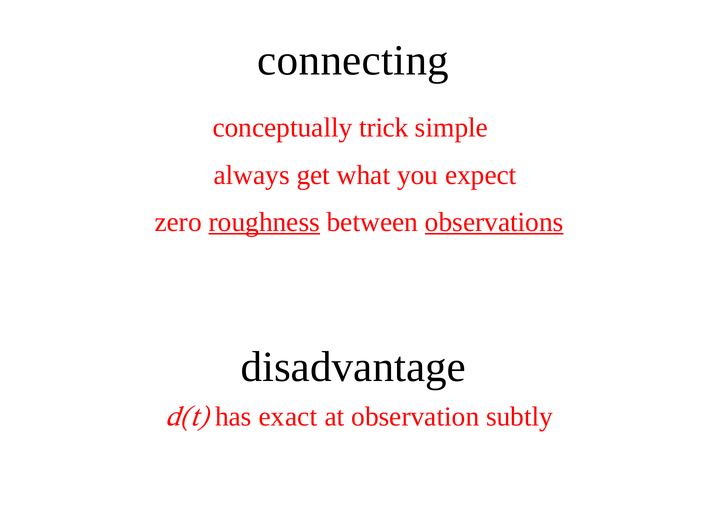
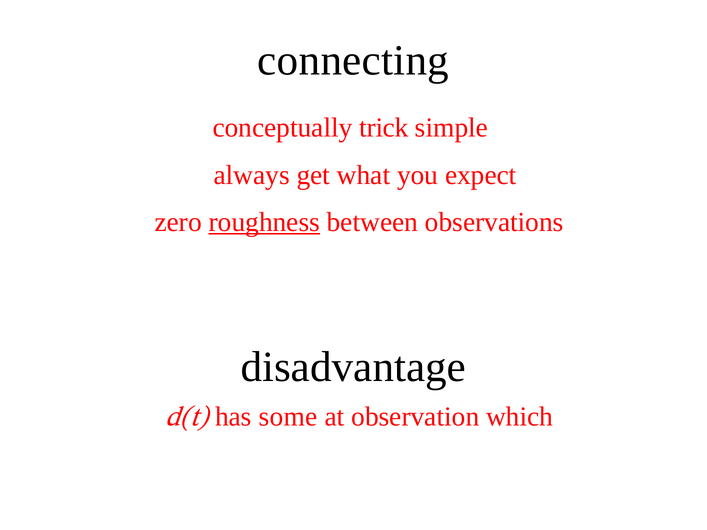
observations underline: present -> none
exact: exact -> some
subtly: subtly -> which
